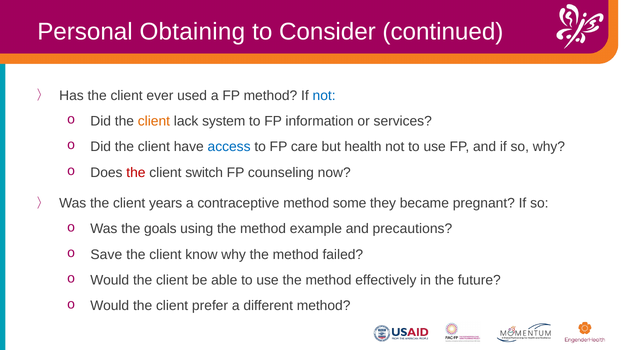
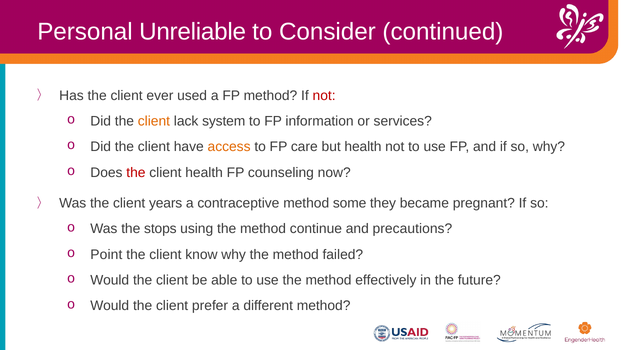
Obtaining: Obtaining -> Unreliable
not at (324, 96) colour: blue -> red
access colour: blue -> orange
client switch: switch -> health
goals: goals -> stops
example: example -> continue
Save: Save -> Point
